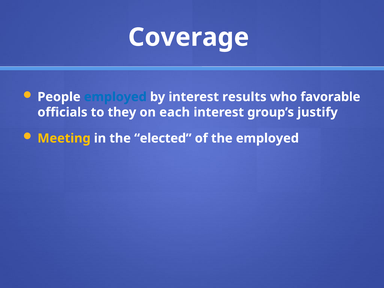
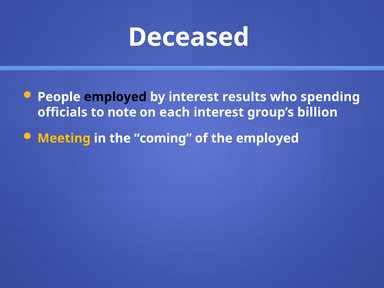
Coverage: Coverage -> Deceased
employed at (115, 97) colour: blue -> black
favorable: favorable -> spending
they: they -> note
justify: justify -> billion
elected: elected -> coming
